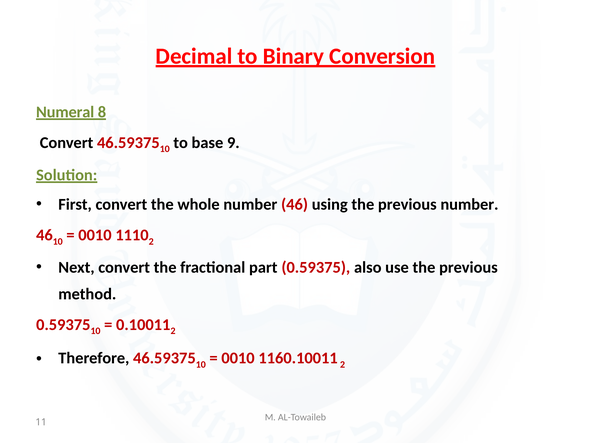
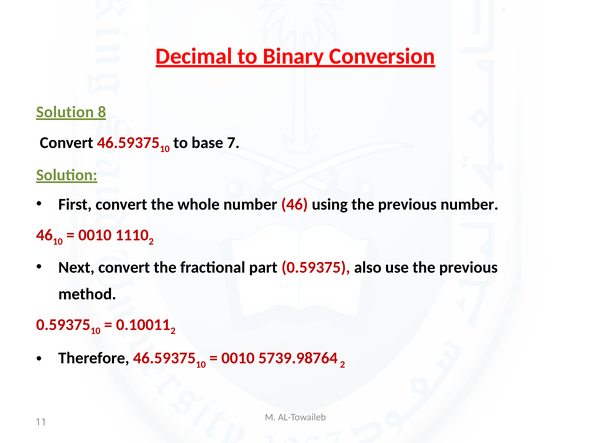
Numeral at (65, 112): Numeral -> Solution
9: 9 -> 7
1160.10011: 1160.10011 -> 5739.98764
